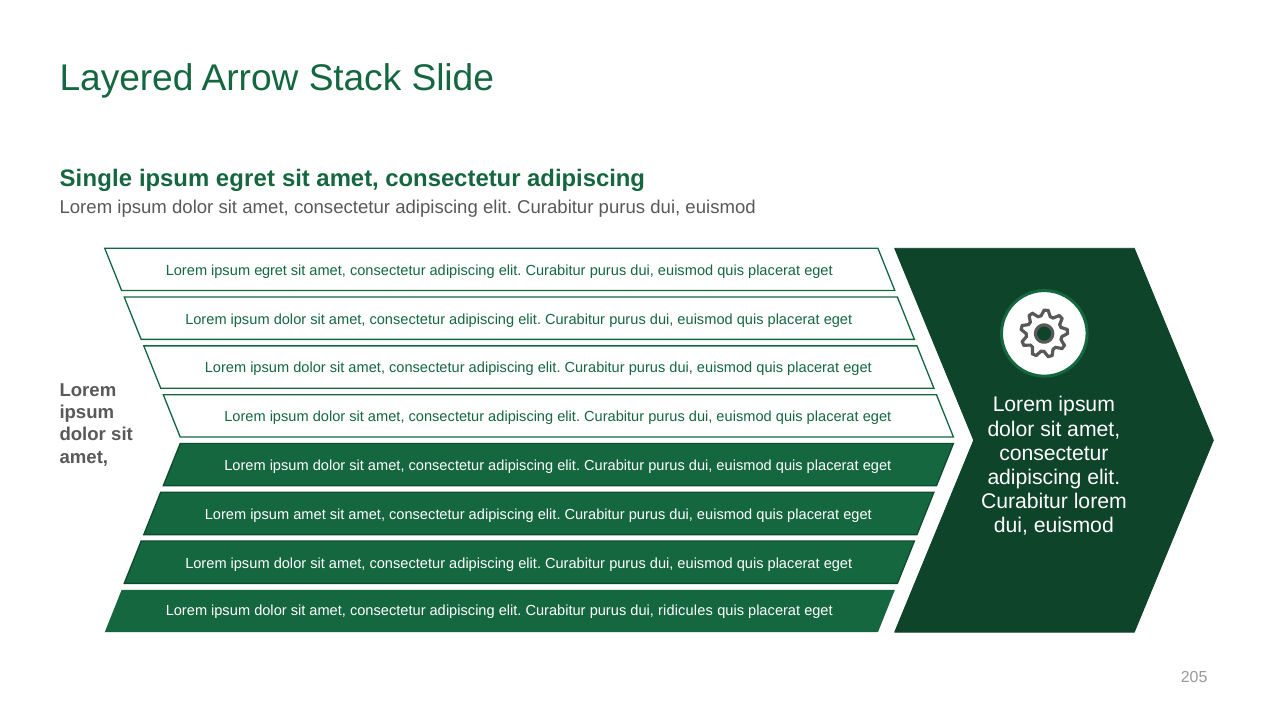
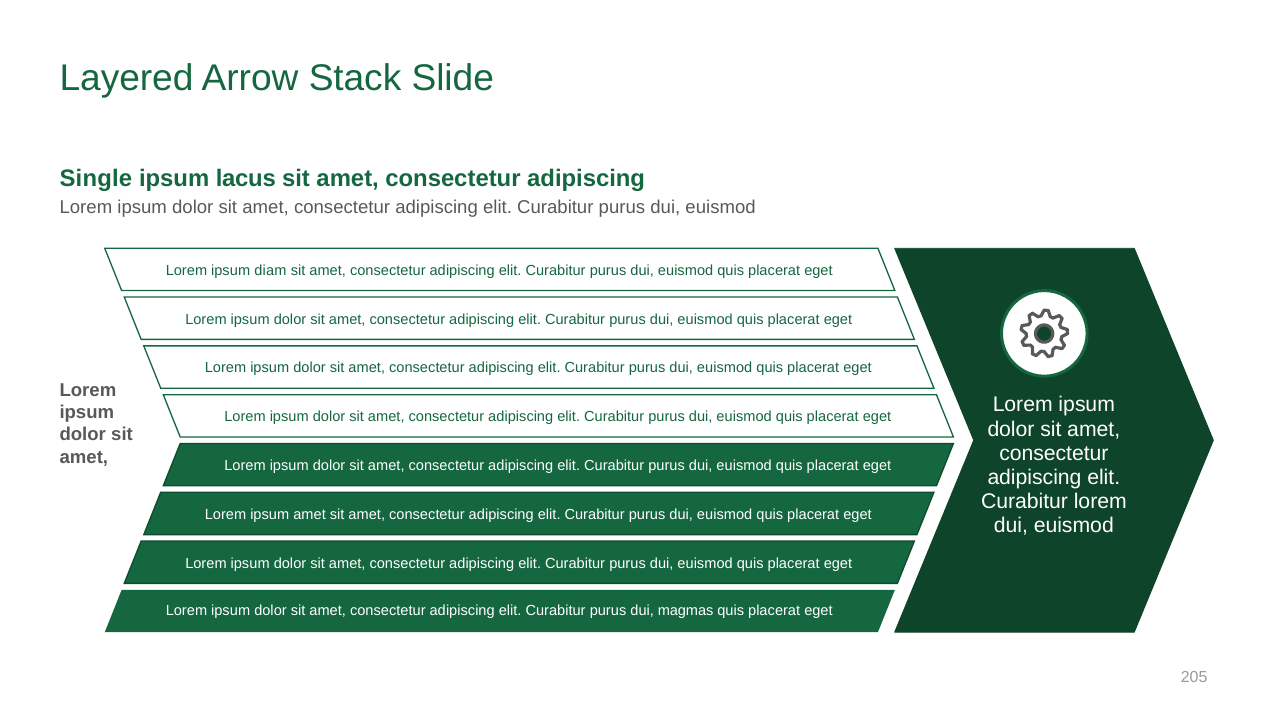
egret at (246, 178): egret -> lacus
Lorem ipsum egret: egret -> diam
ridicules: ridicules -> magmas
